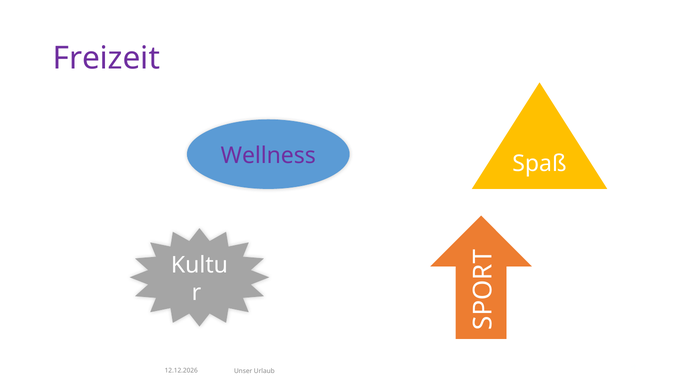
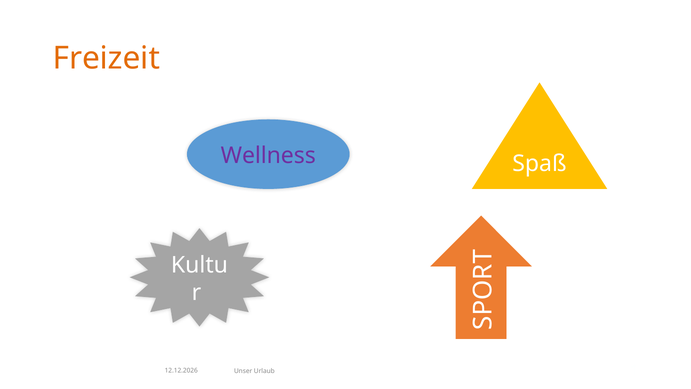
Freizeit colour: purple -> orange
